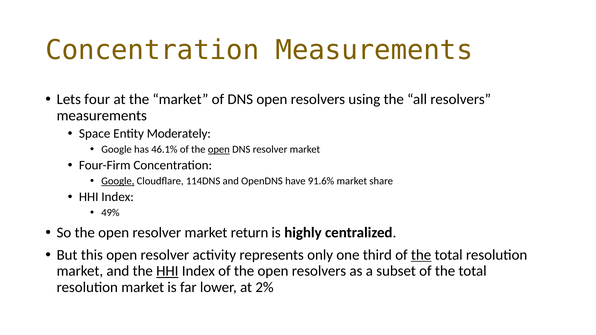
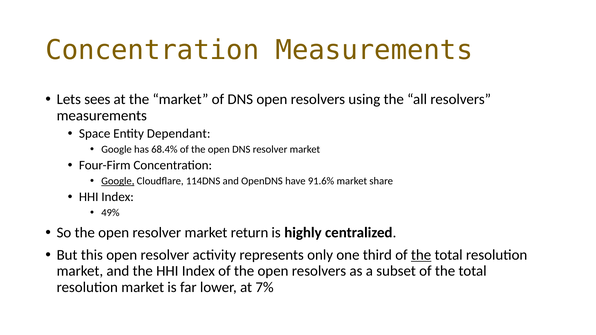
four: four -> sees
Moderately: Moderately -> Dependant
46.1%: 46.1% -> 68.4%
open at (219, 150) underline: present -> none
HHI at (167, 271) underline: present -> none
2%: 2% -> 7%
